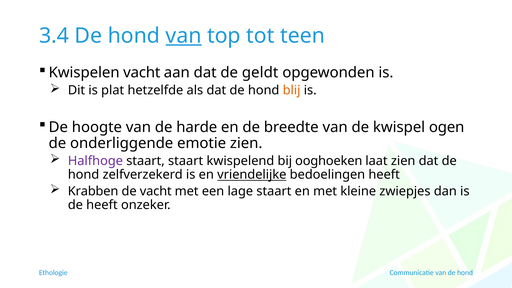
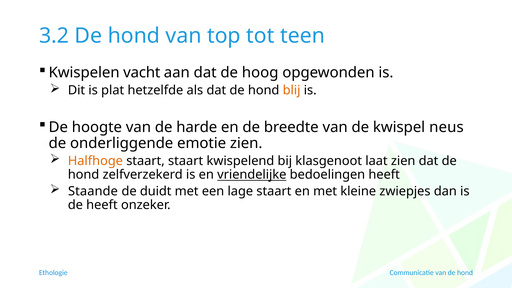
3.4: 3.4 -> 3.2
van at (184, 36) underline: present -> none
geldt: geldt -> hoog
ogen: ogen -> neus
Halfhoge colour: purple -> orange
ooghoeken: ooghoeken -> klasgenoot
Krabben: Krabben -> Staande
de vacht: vacht -> duidt
